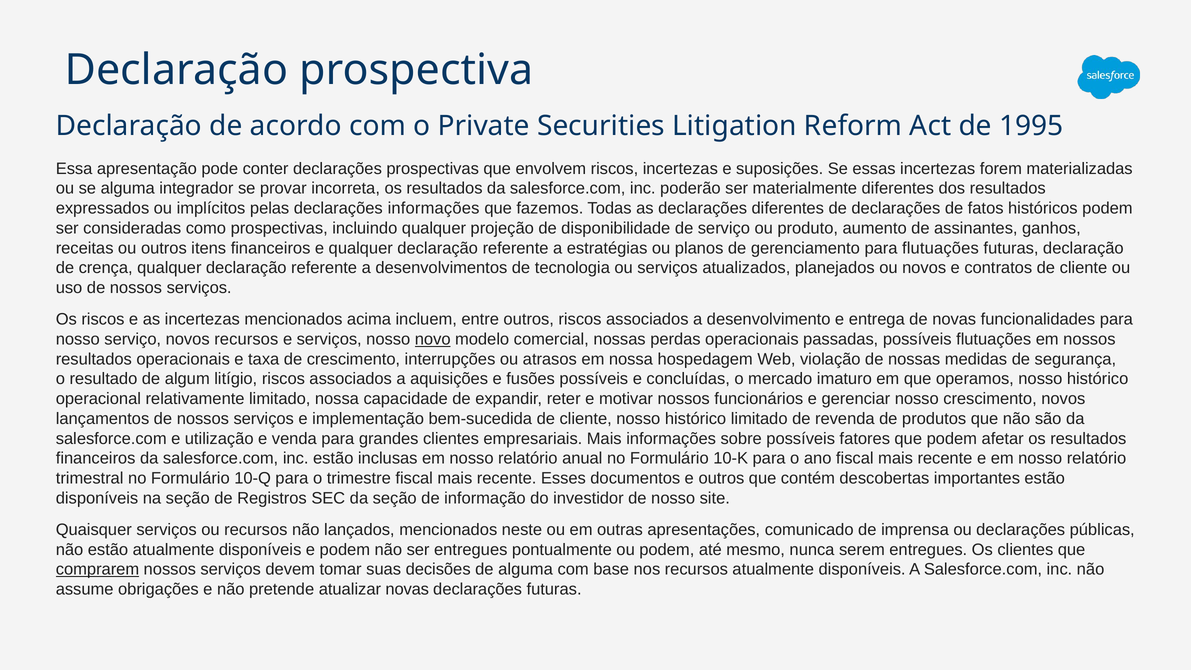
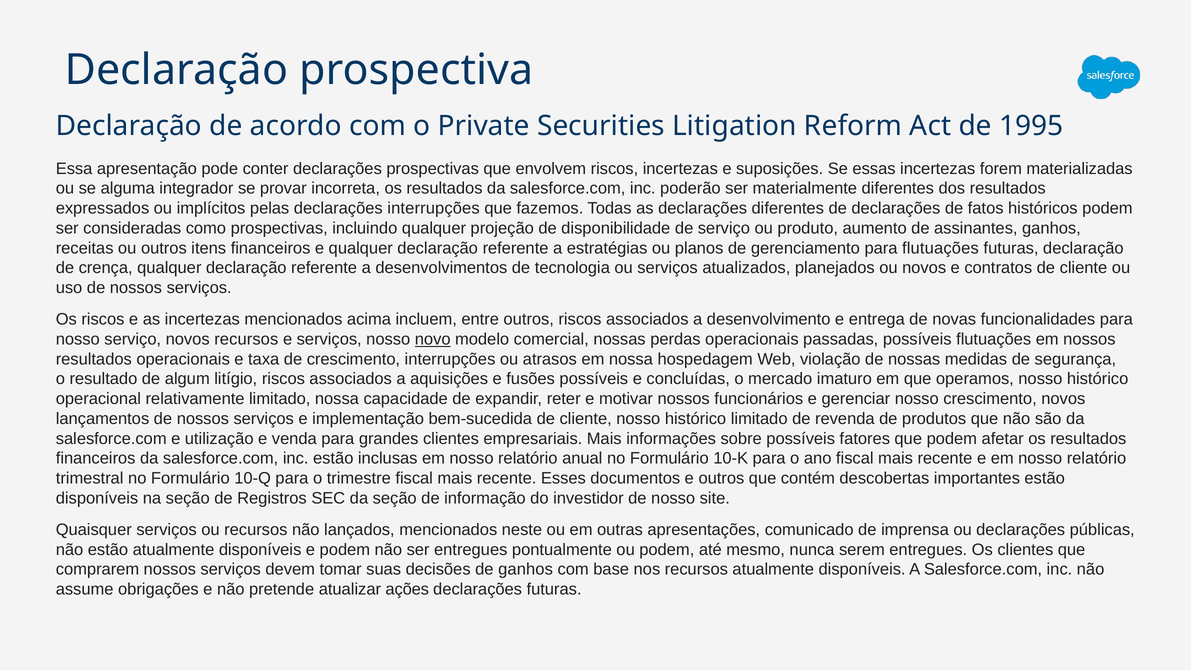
declarações informações: informações -> interrupções
comprarem underline: present -> none
de alguma: alguma -> ganhos
atualizar novas: novas -> ações
